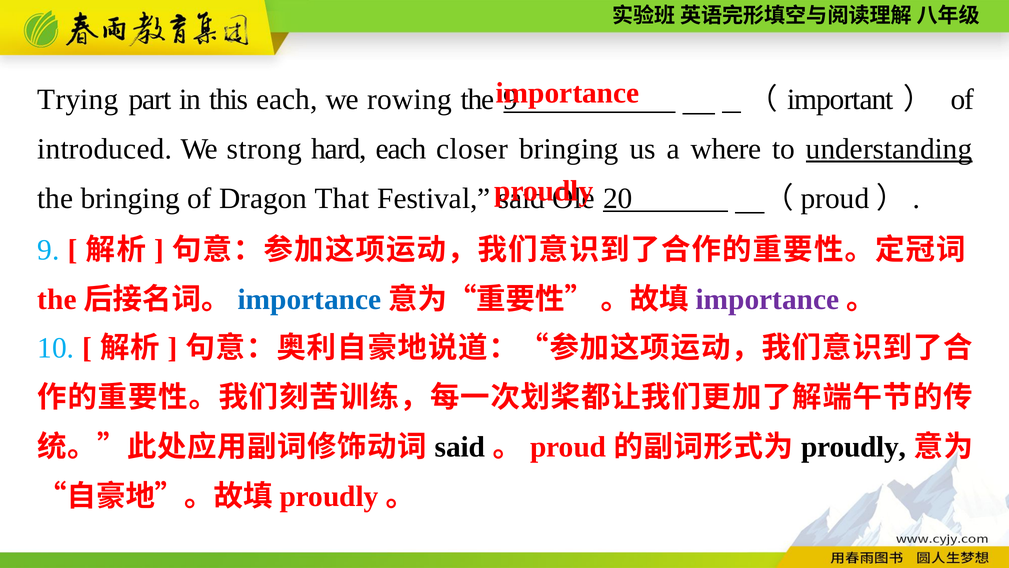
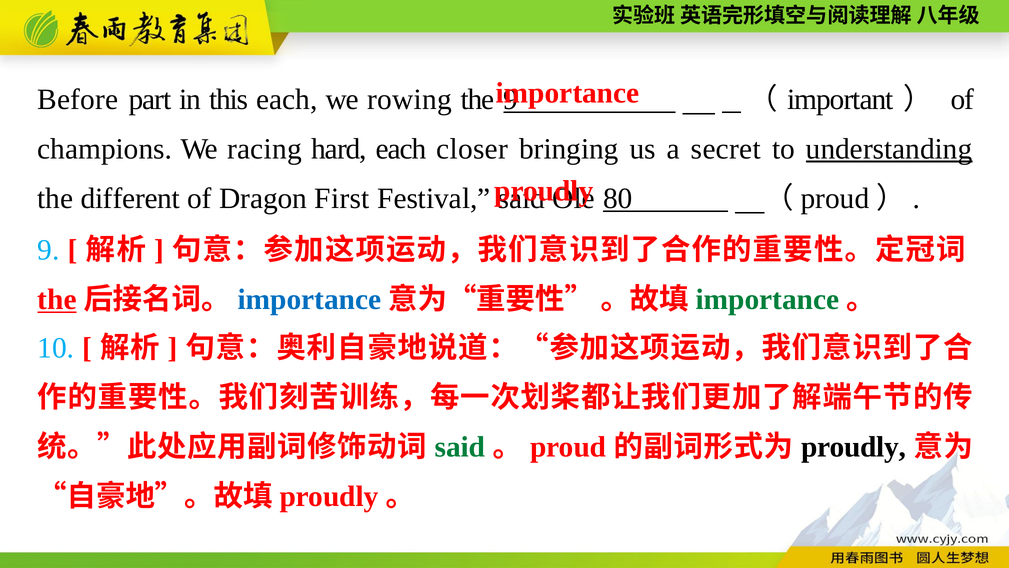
Trying: Trying -> Before
introduced: introduced -> champions
strong: strong -> racing
where: where -> secret
the bringing: bringing -> different
That: That -> First
20: 20 -> 80
the at (57, 299) underline: none -> present
importance at (768, 299) colour: purple -> green
said at (460, 447) colour: black -> green
